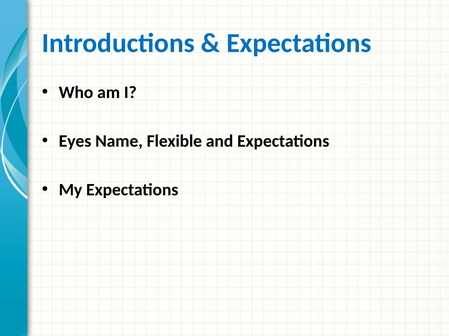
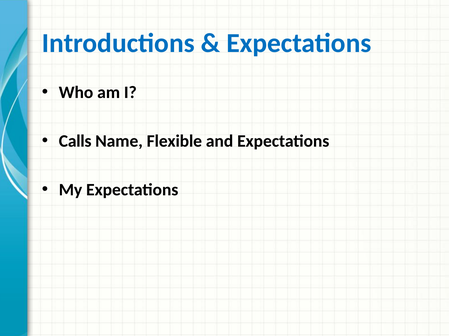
Eyes: Eyes -> Calls
